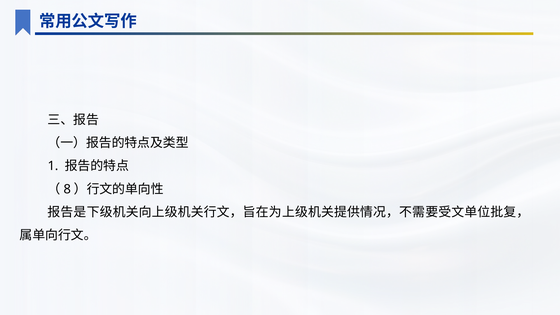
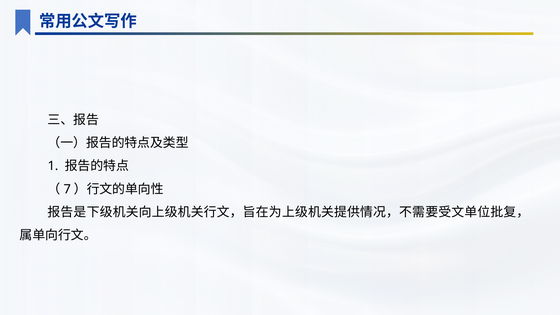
8: 8 -> 7
